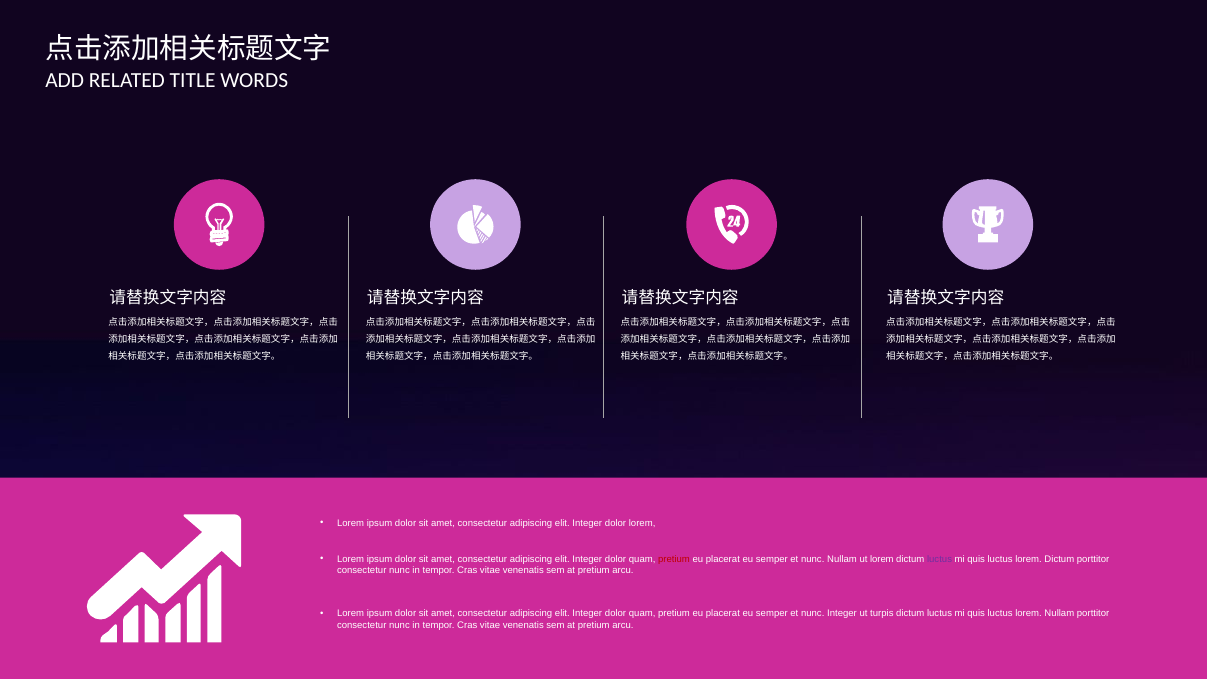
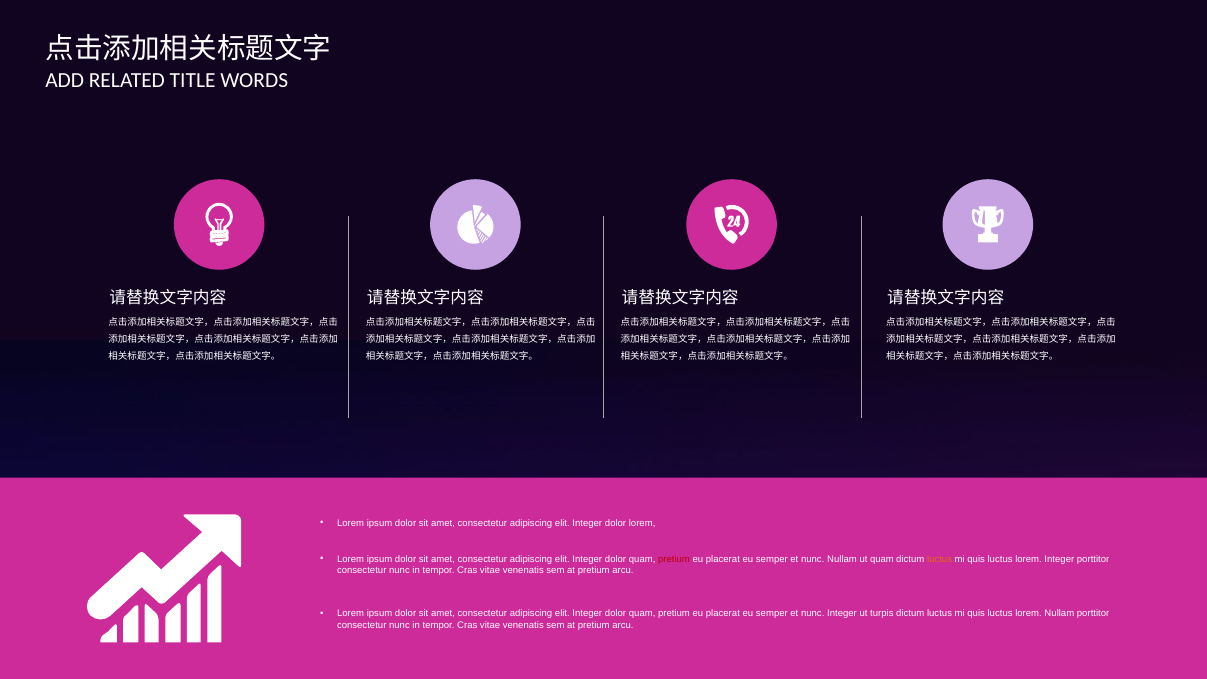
ut lorem: lorem -> quam
luctus at (940, 559) colour: purple -> orange
luctus lorem Dictum: Dictum -> Integer
